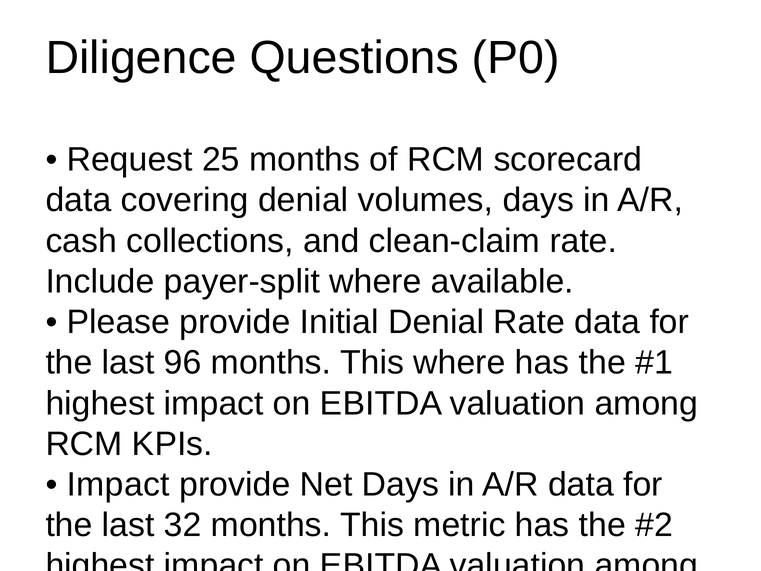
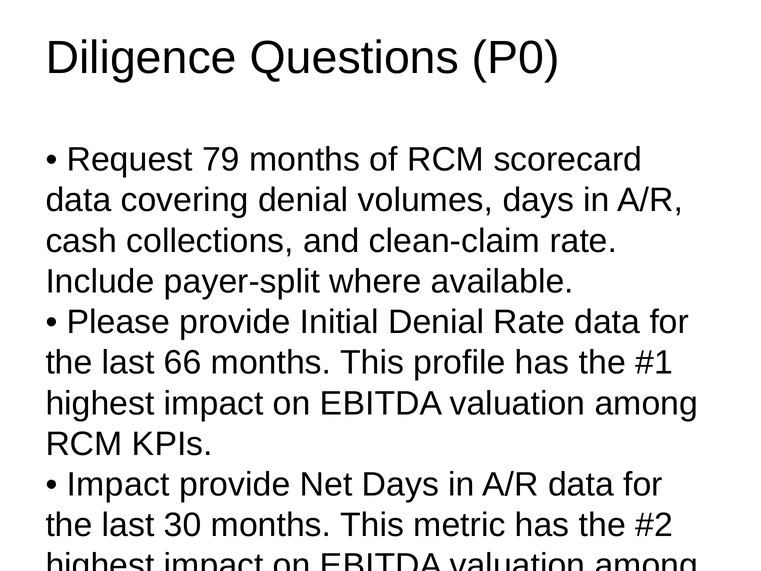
25: 25 -> 79
96: 96 -> 66
This where: where -> profile
32: 32 -> 30
